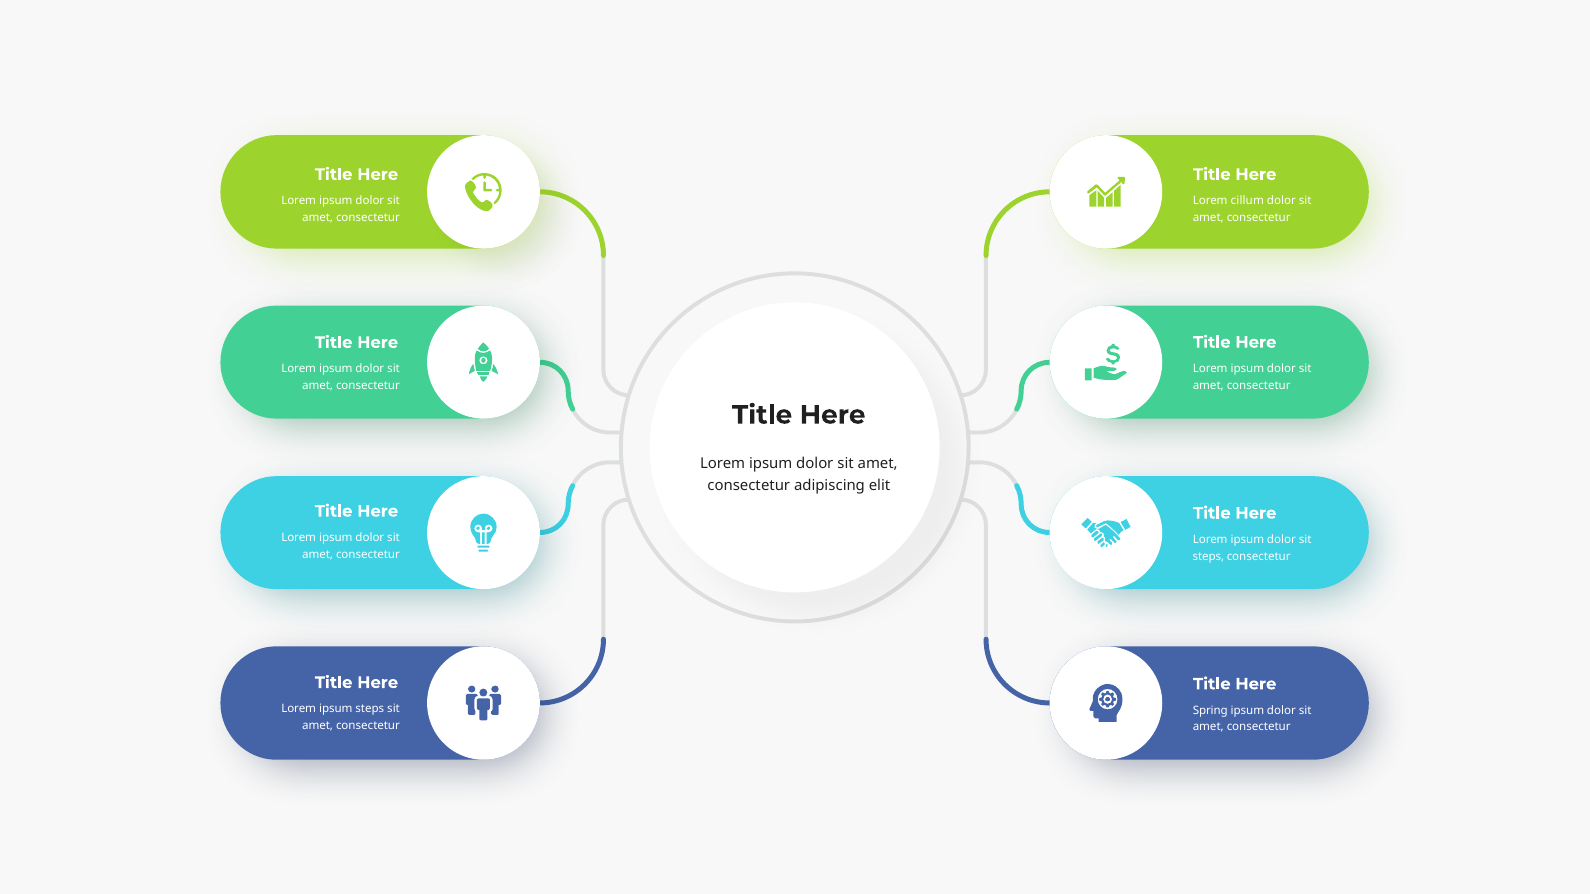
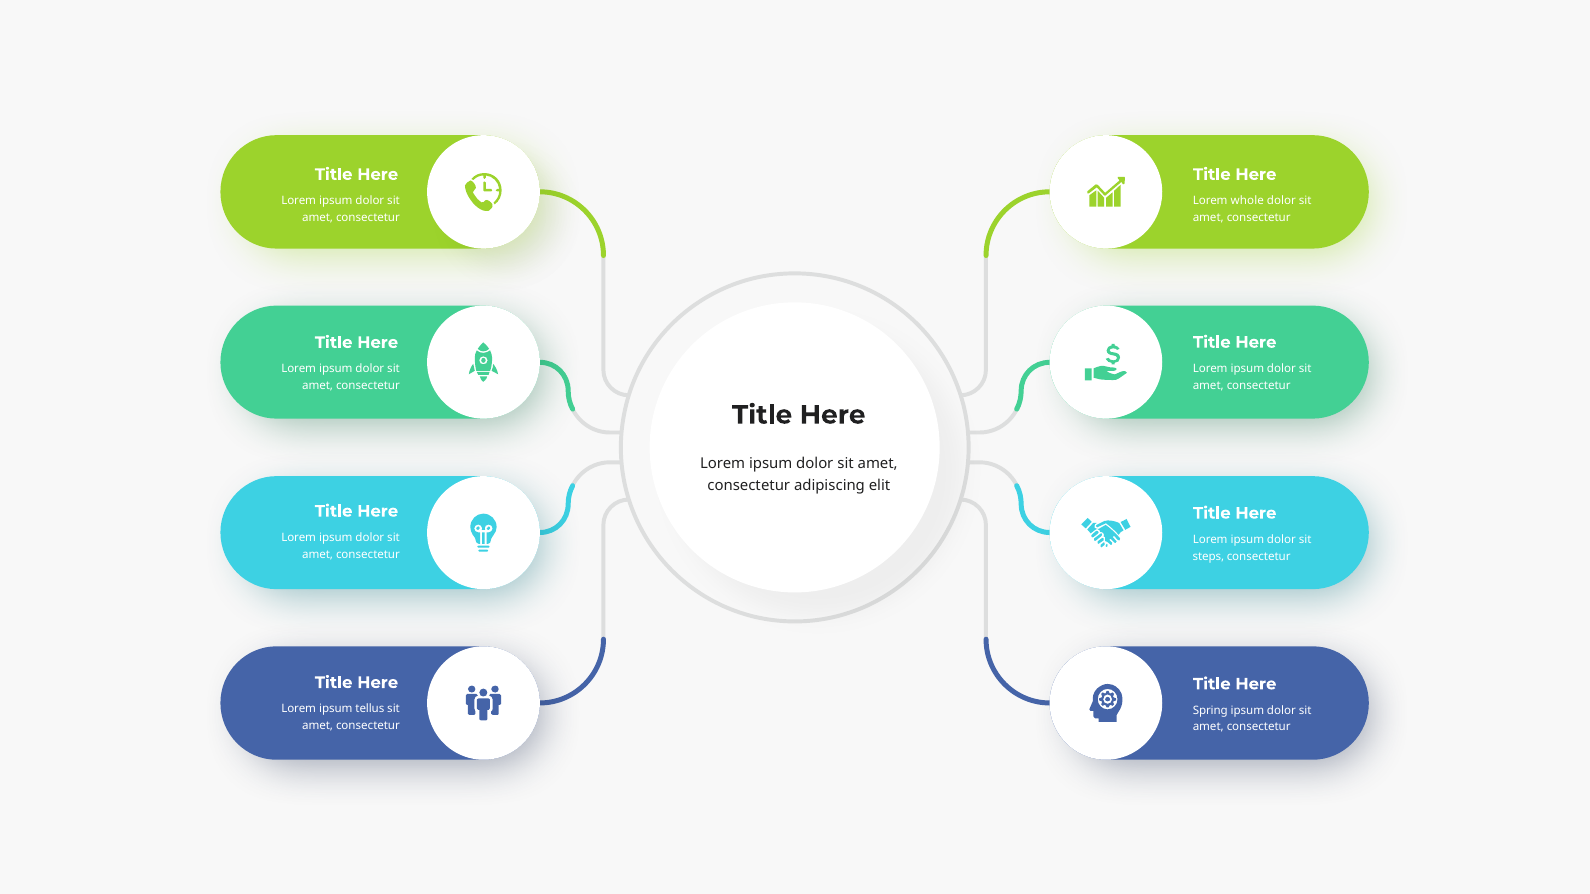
cillum: cillum -> whole
ipsum steps: steps -> tellus
